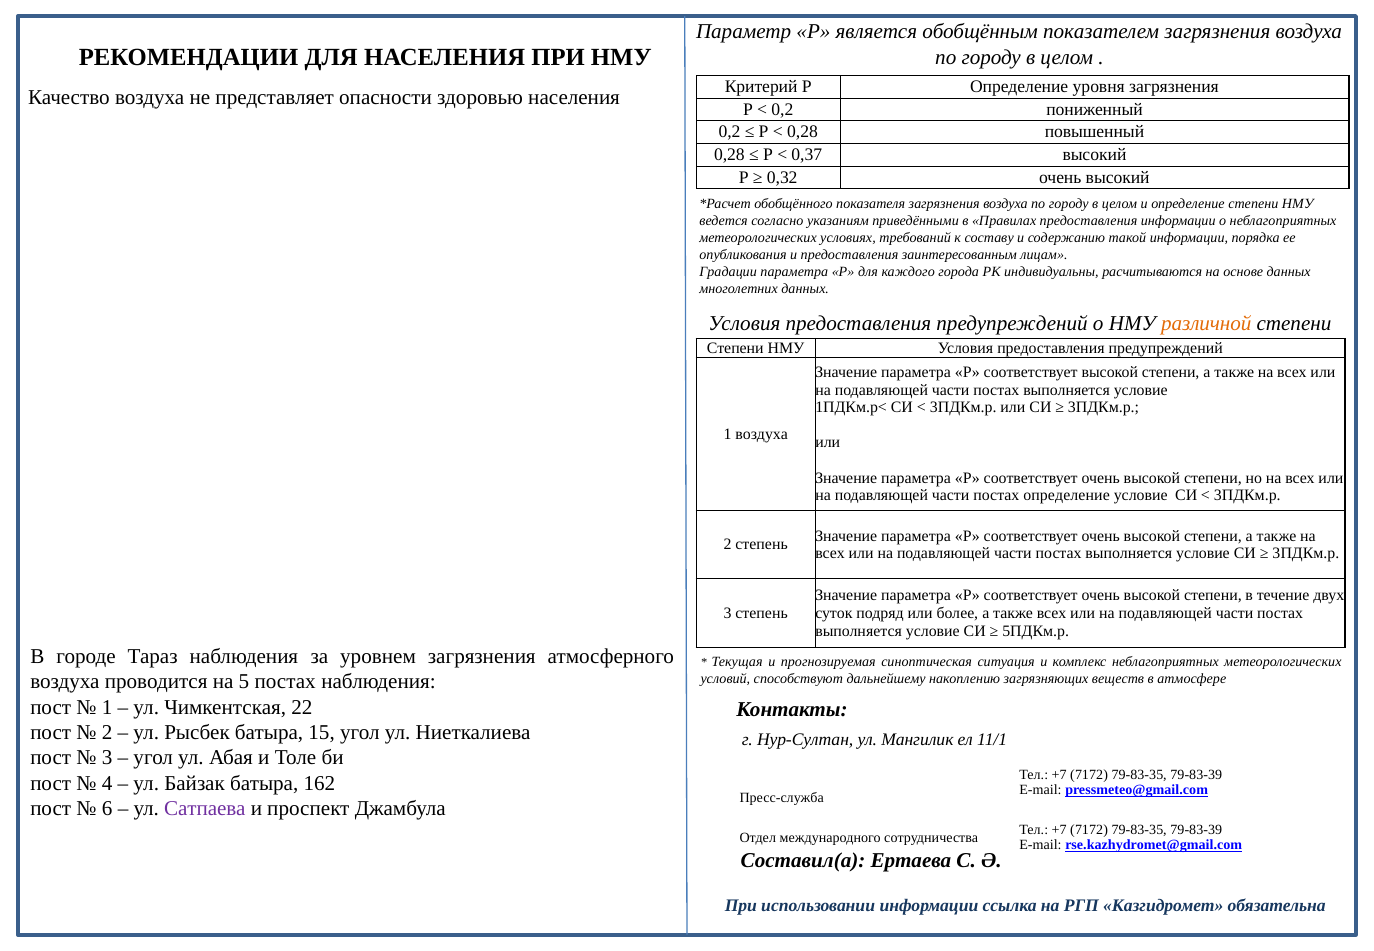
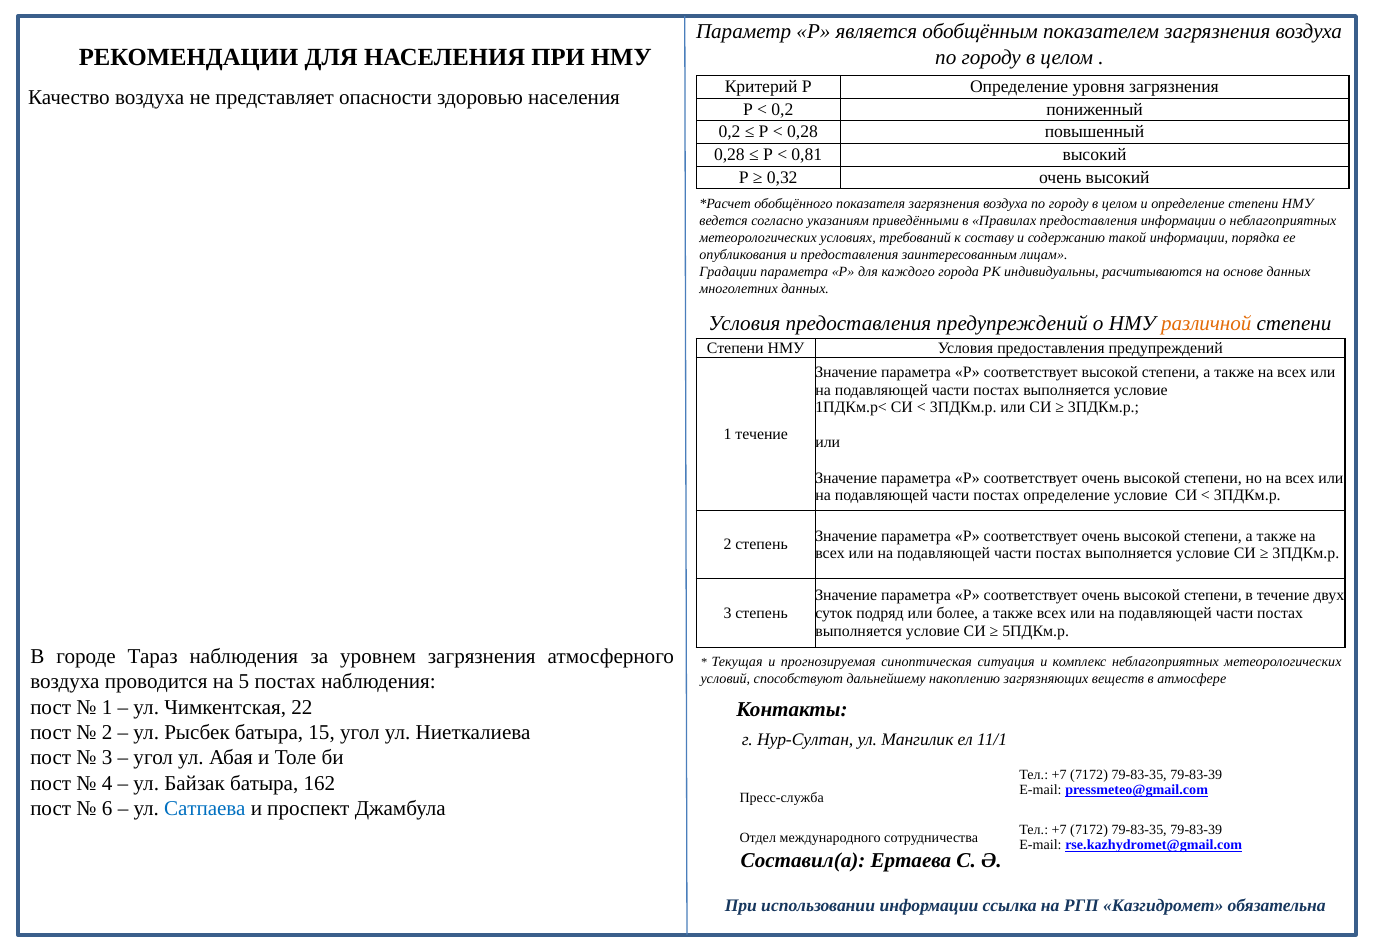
0,37: 0,37 -> 0,81
1 воздуха: воздуха -> течение
Сатпаева colour: purple -> blue
